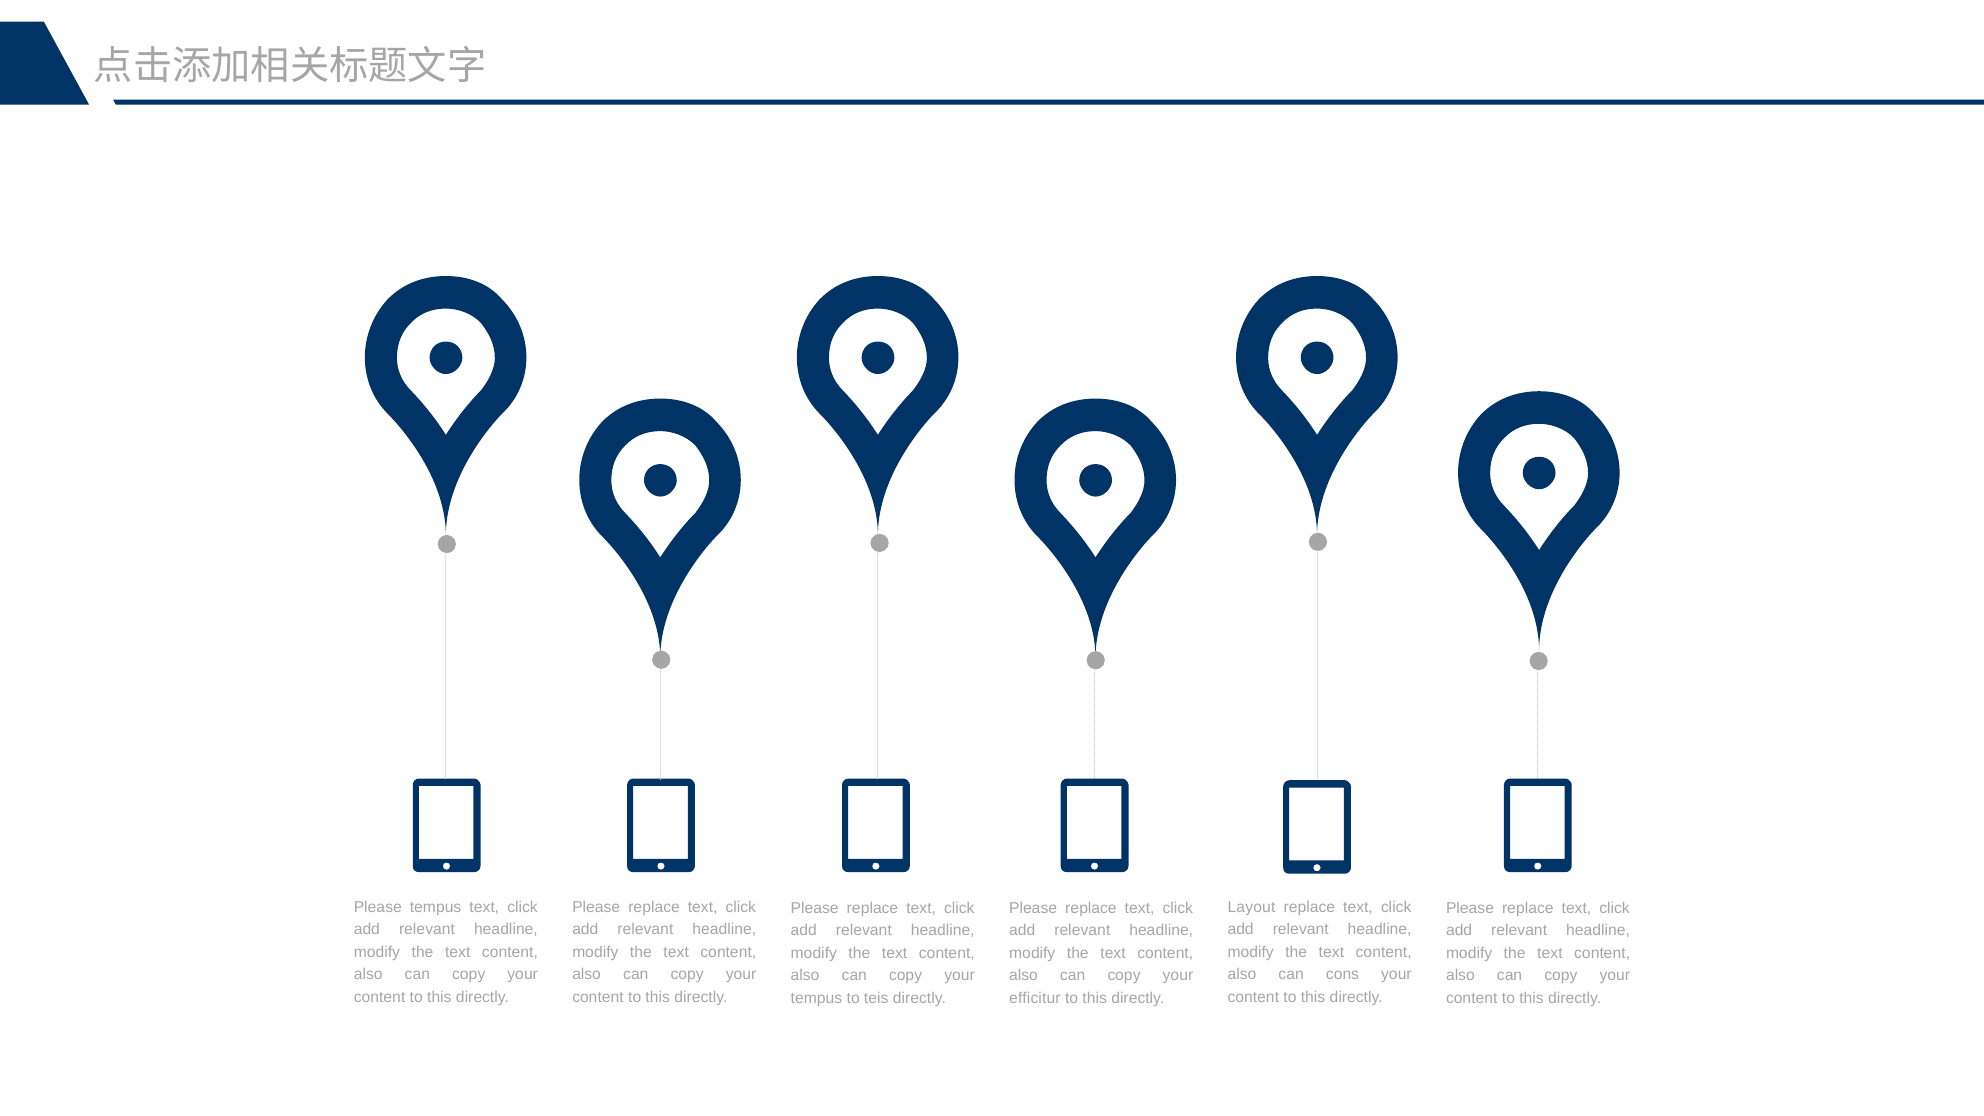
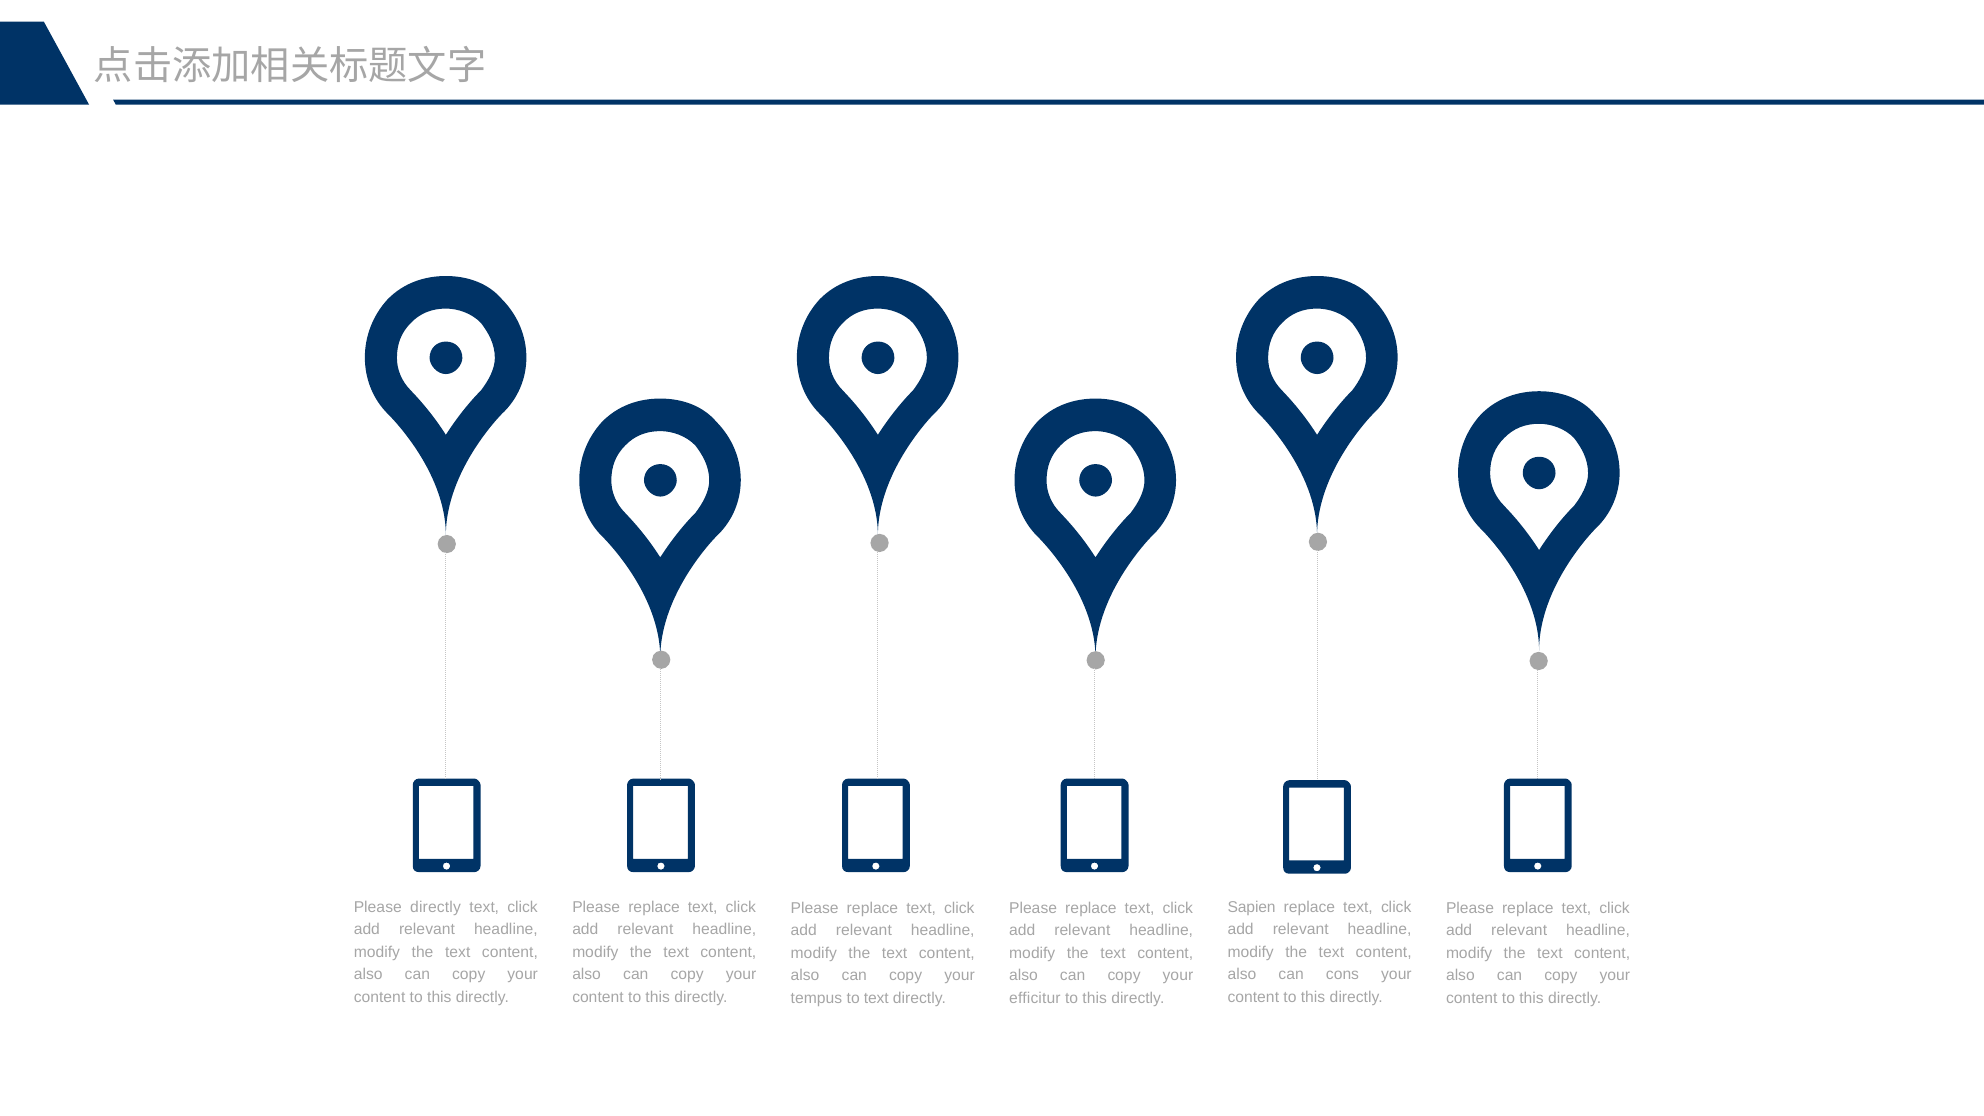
Layout: Layout -> Sapien
Please tempus: tempus -> directly
to teis: teis -> text
